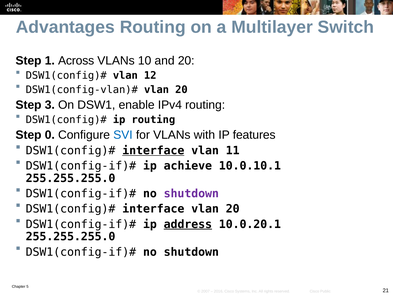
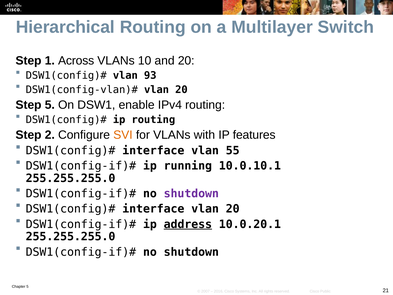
Advantages: Advantages -> Hierarchical
12: 12 -> 93
Step 3: 3 -> 5
0: 0 -> 2
SVI colour: blue -> orange
interface at (153, 150) underline: present -> none
11: 11 -> 55
achieve: achieve -> running
